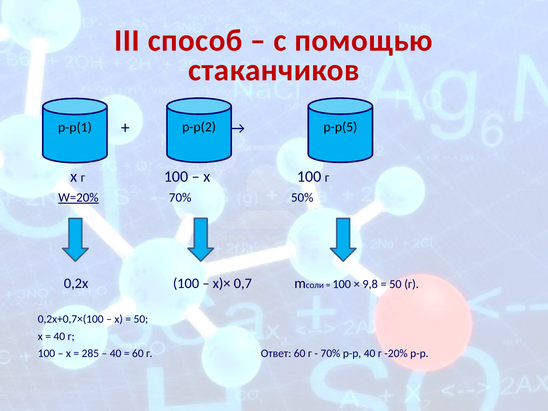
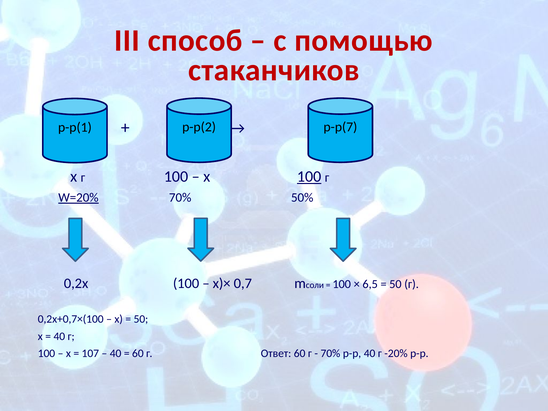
р-р(5: р-р(5 -> р-р(7
100 at (309, 177) underline: none -> present
9,8: 9,8 -> 6,5
285: 285 -> 107
